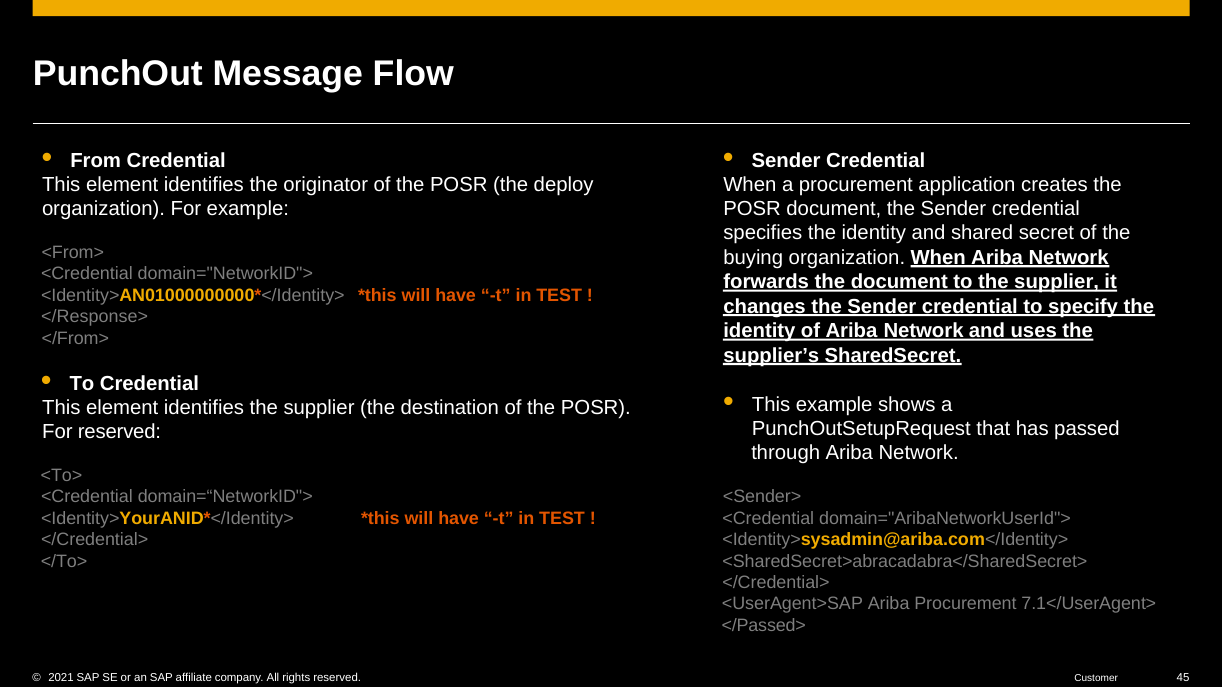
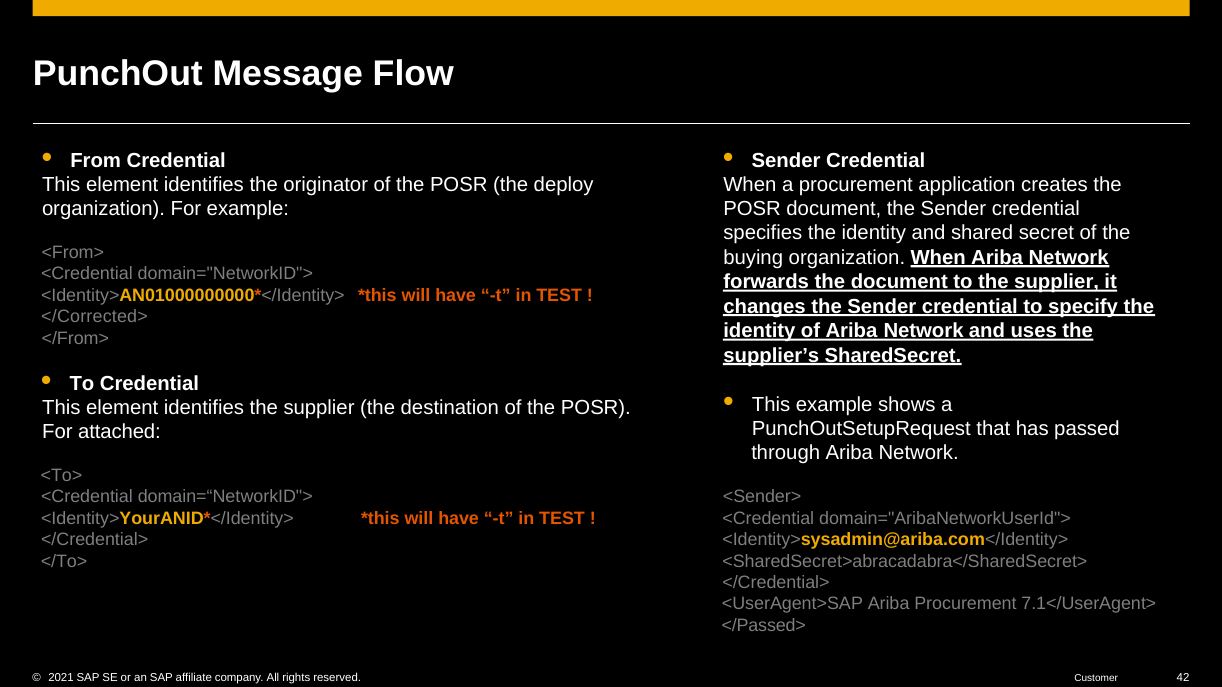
</Response>: </Response> -> </Corrected>
For reserved: reserved -> attached
45: 45 -> 42
